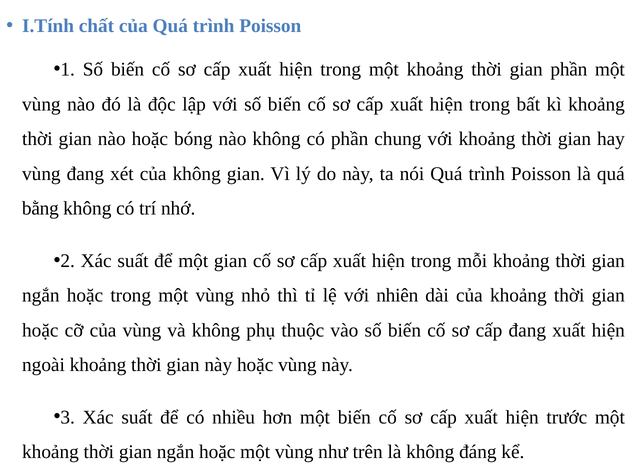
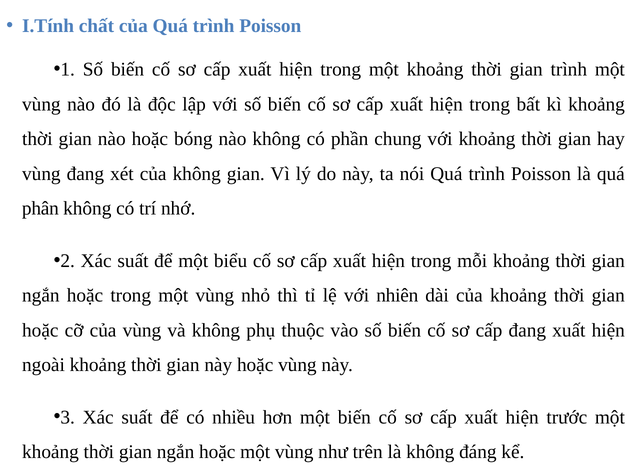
gian phần: phần -> trình
bằng: bằng -> phân
một gian: gian -> biểu
